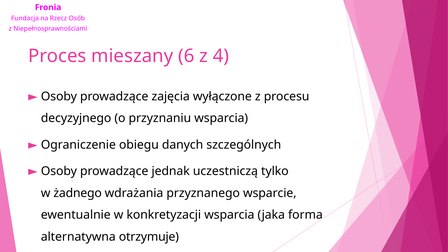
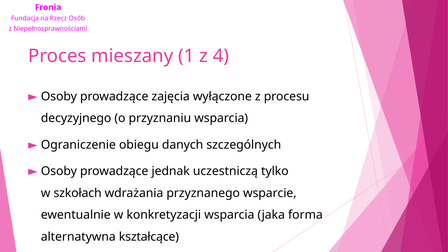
6: 6 -> 1
żadnego: żadnego -> szkołach
otrzymuje: otrzymuje -> kształcące
